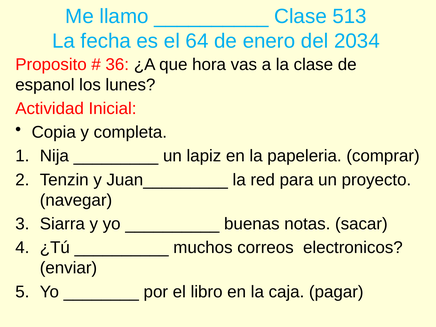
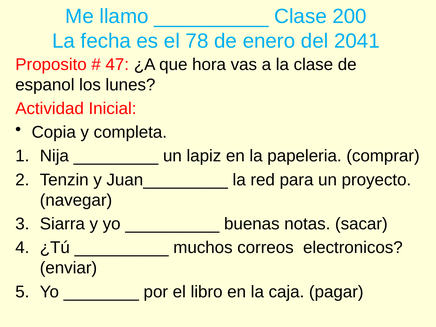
513: 513 -> 200
64: 64 -> 78
2034: 2034 -> 2041
36: 36 -> 47
